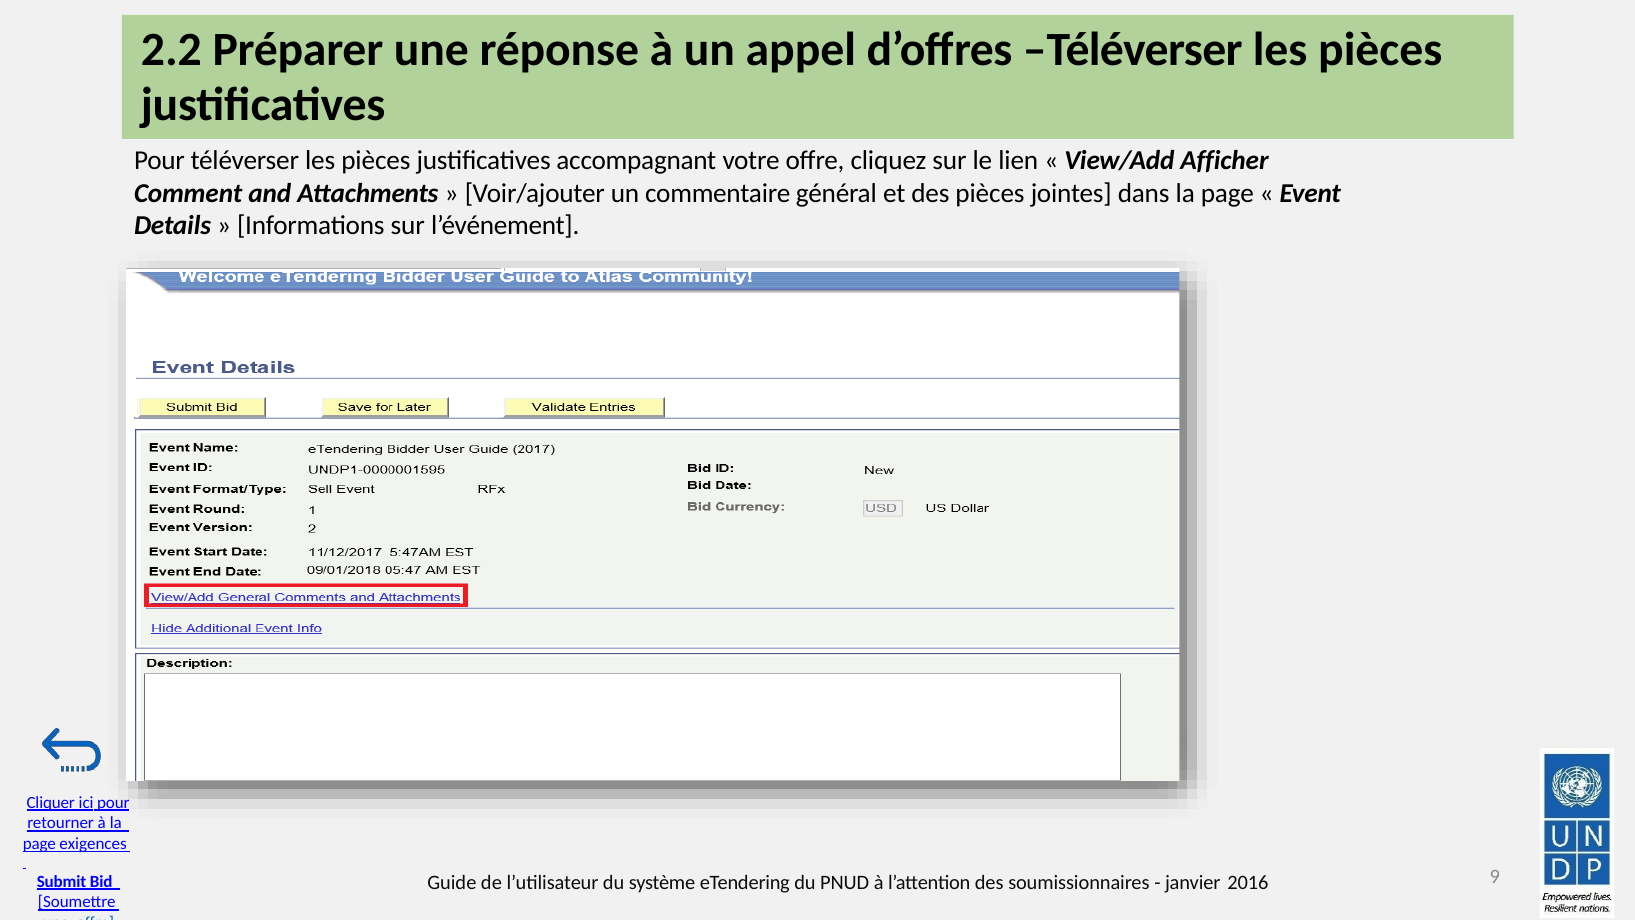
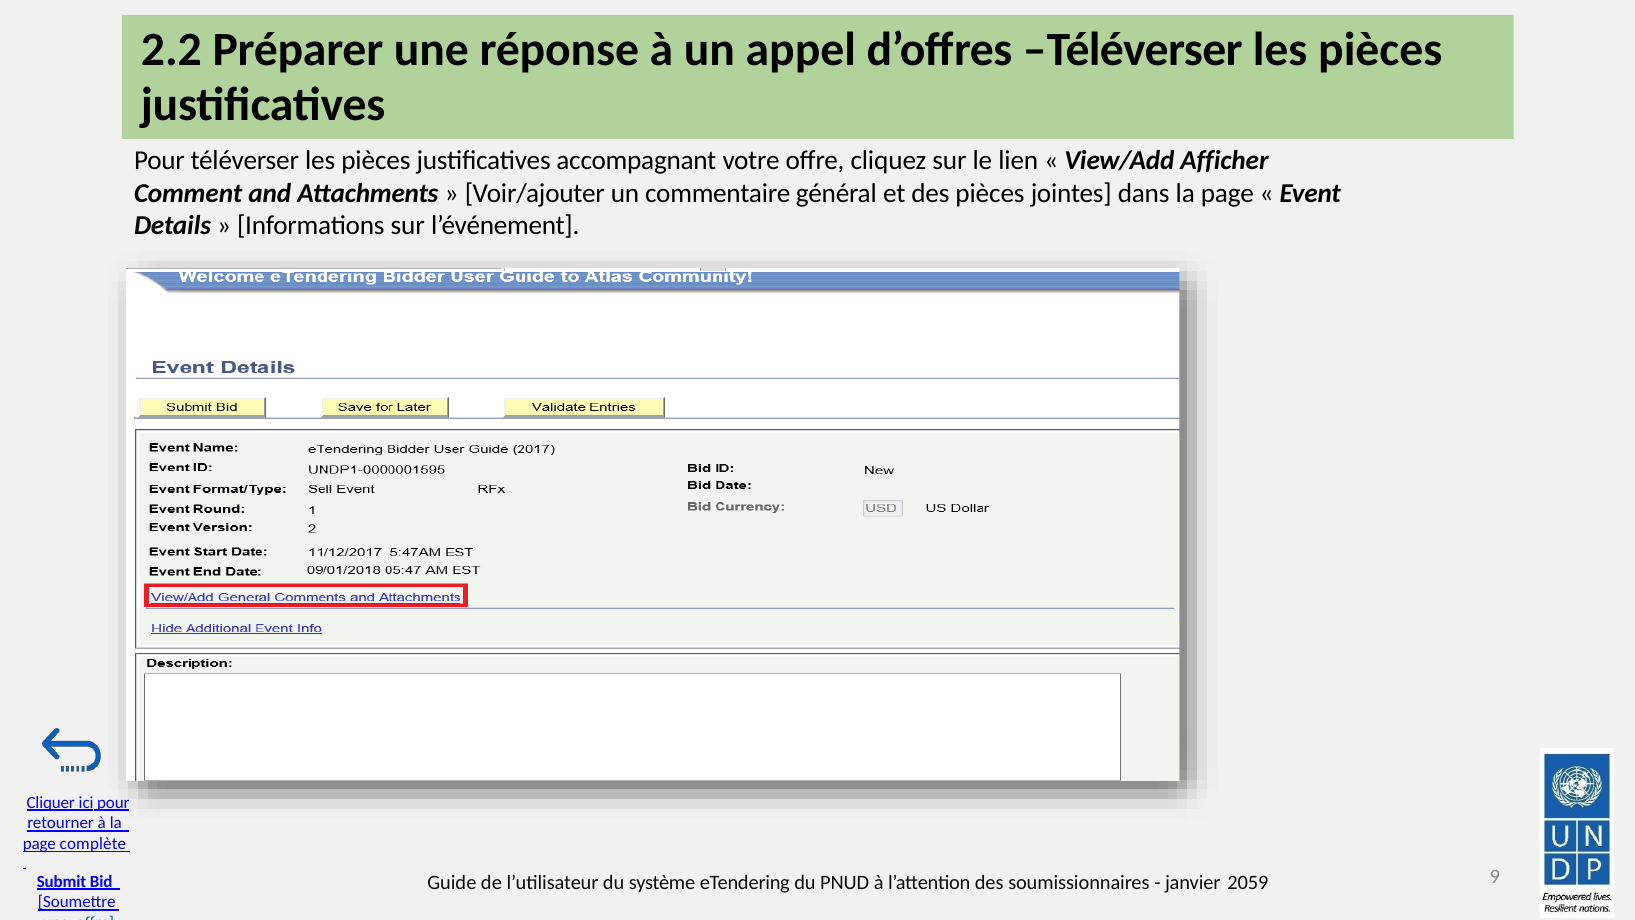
exigences: exigences -> complète
2016: 2016 -> 2059
